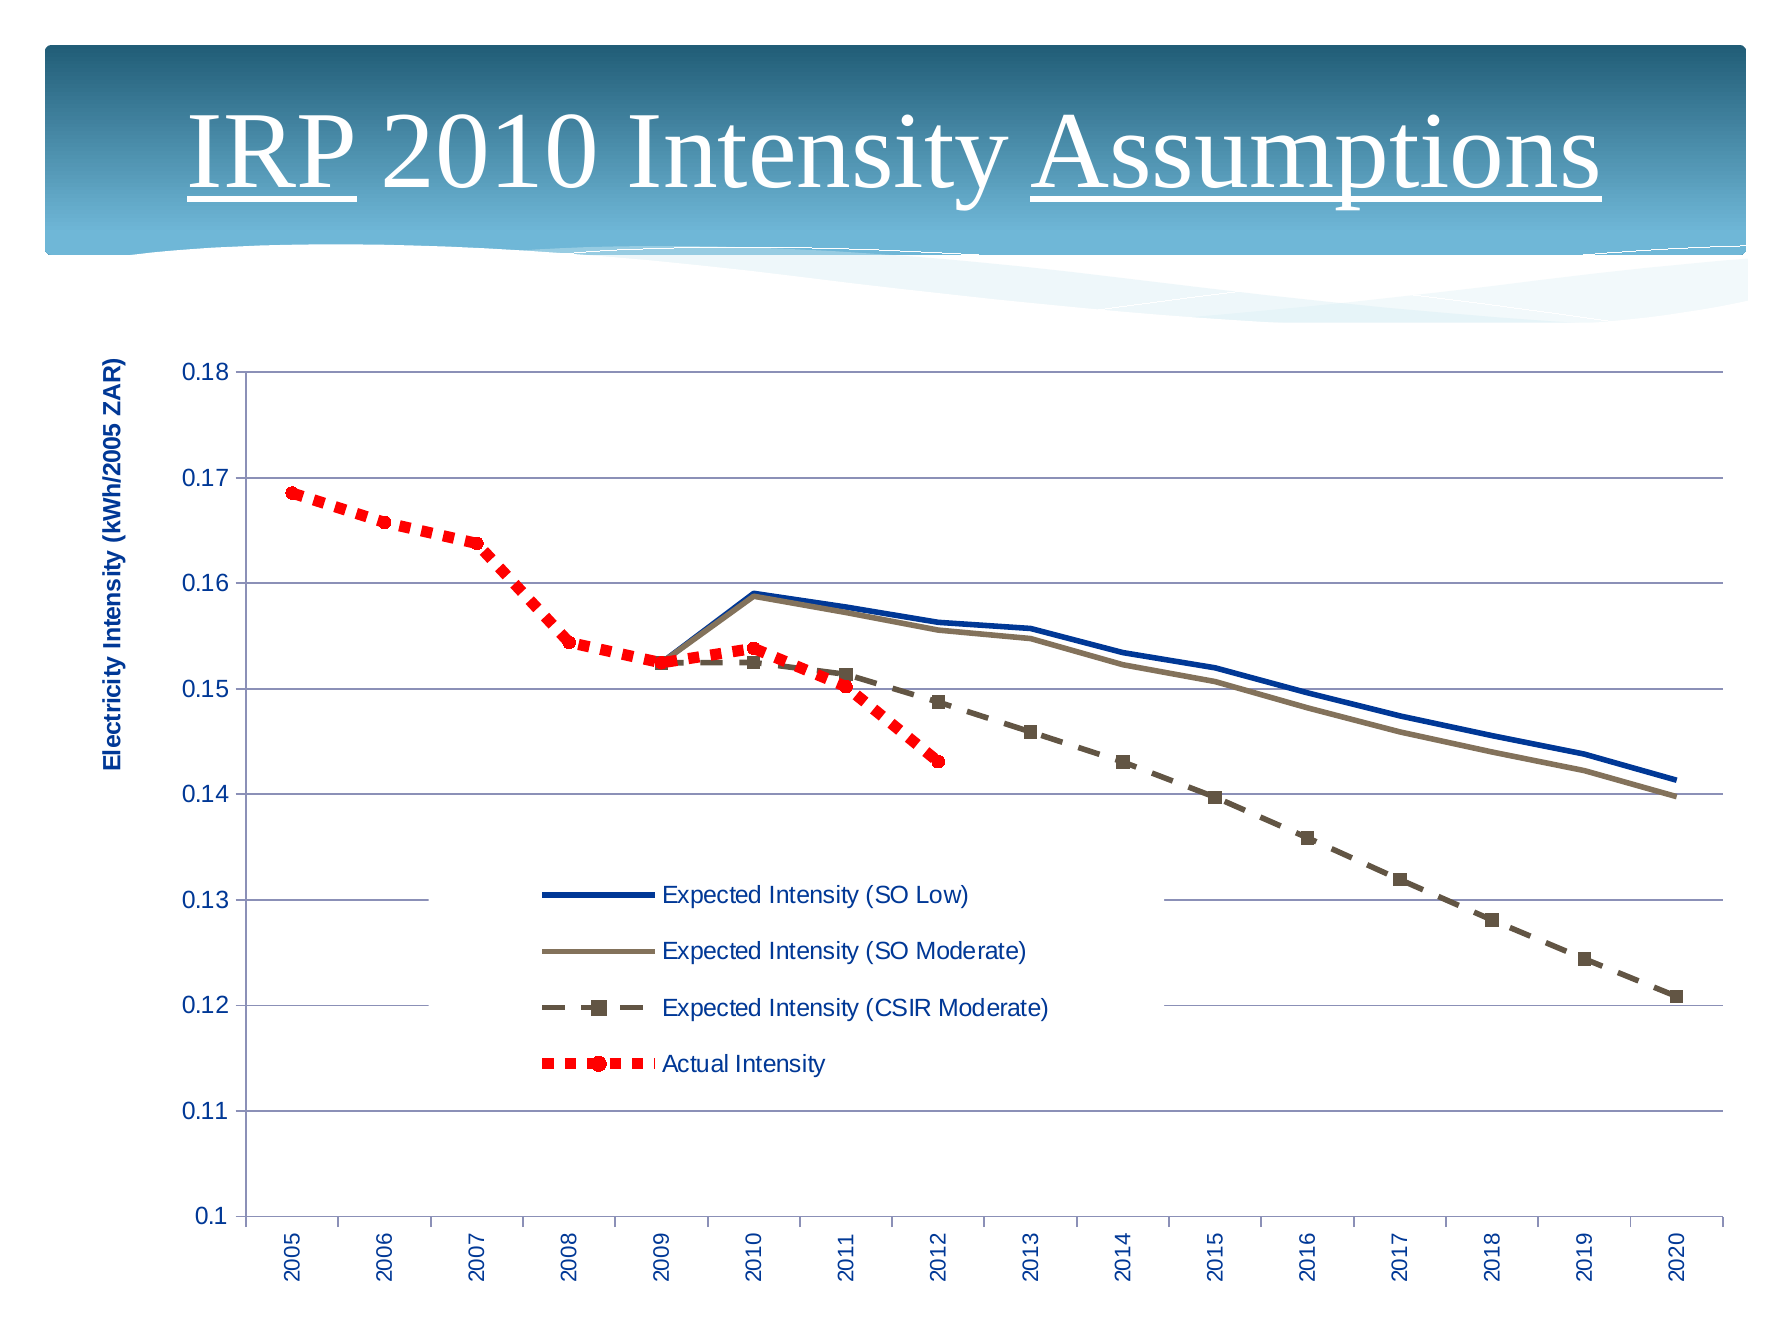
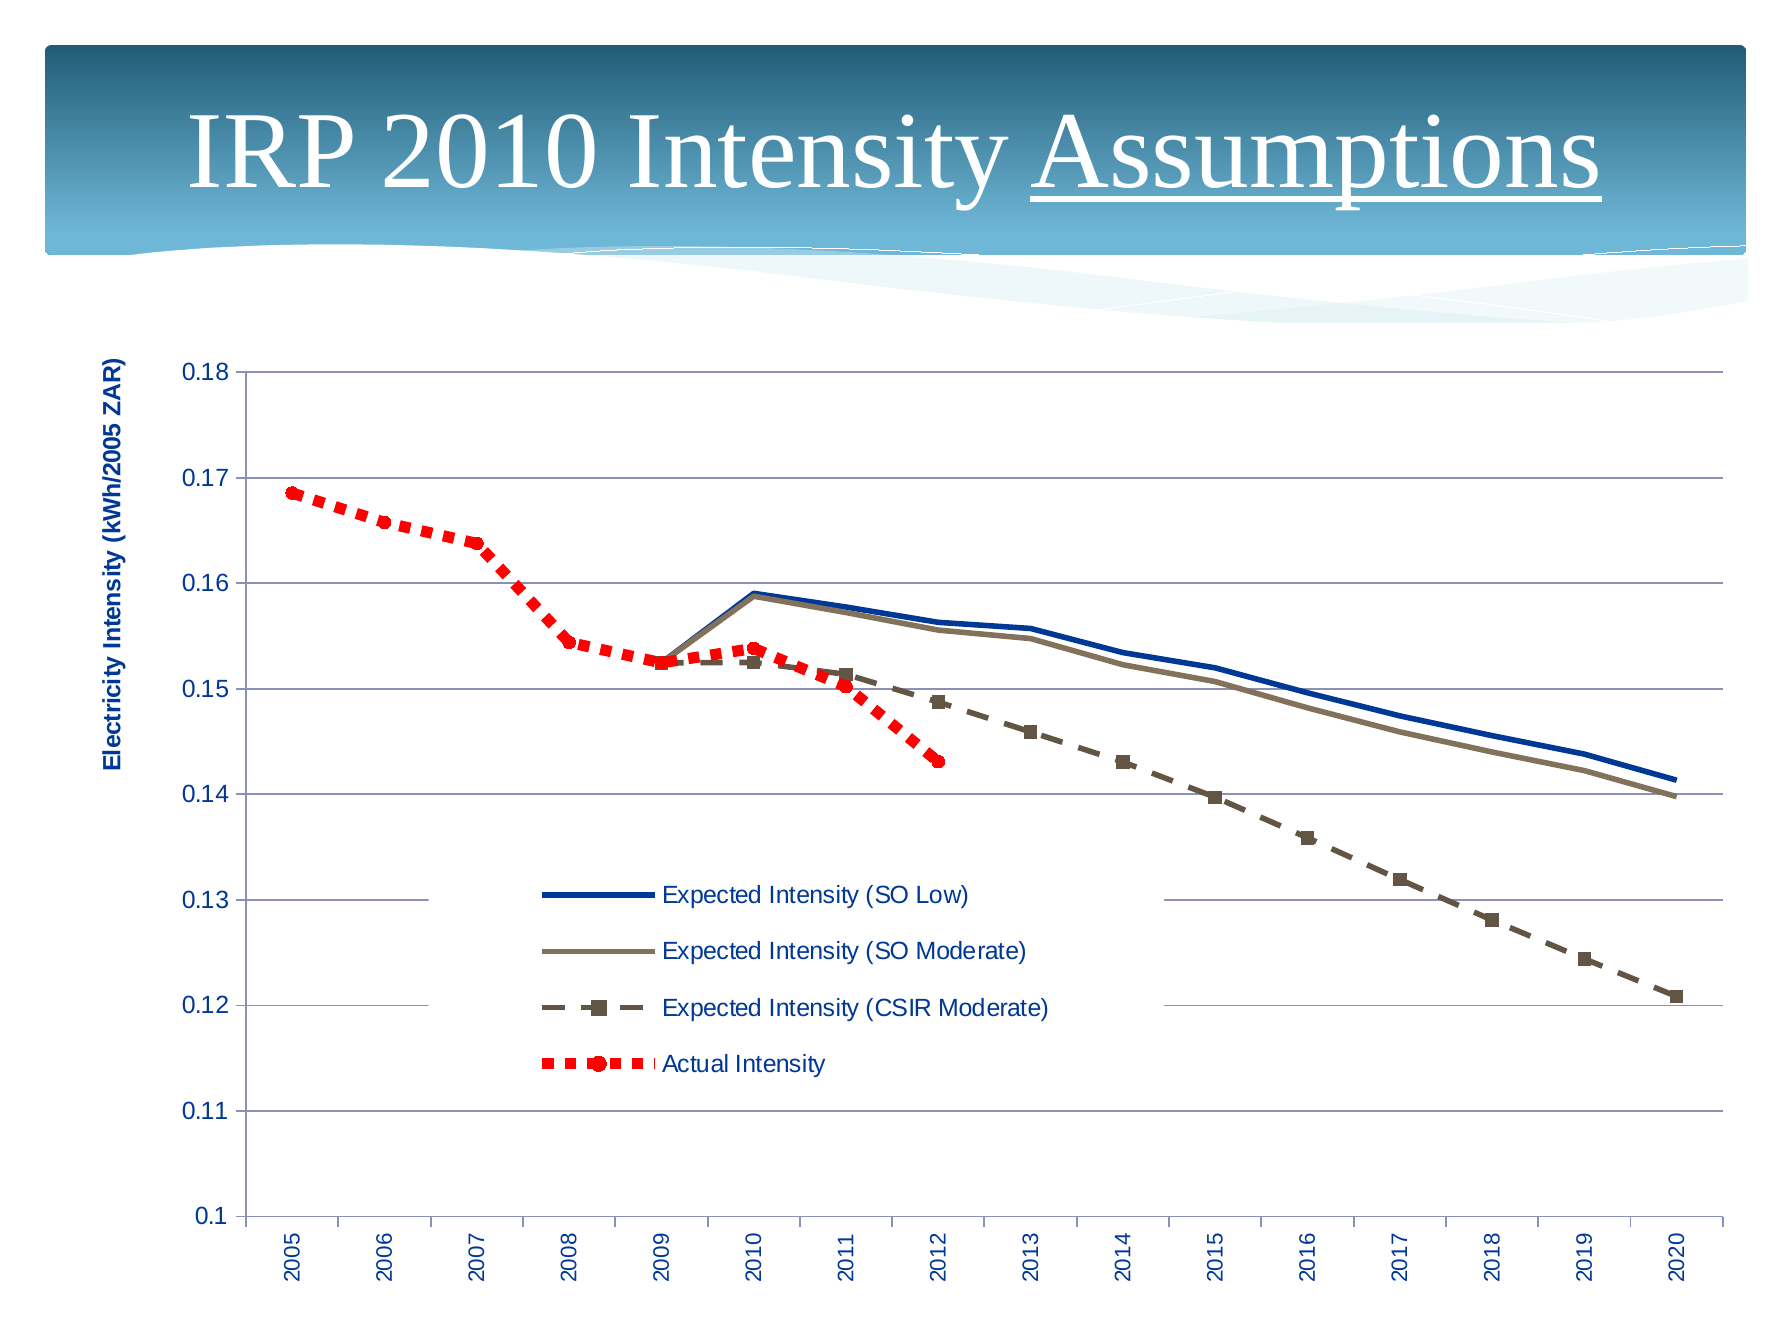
IRP underline: present -> none
